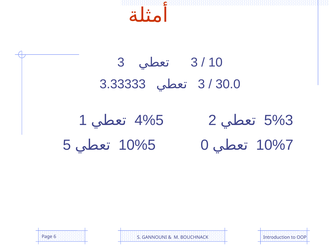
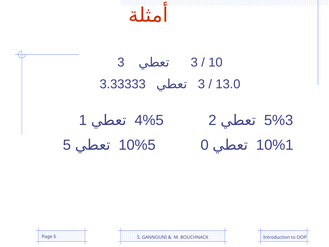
30.0: 30.0 -> 13.0
10%7: 10%7 -> 10%1
